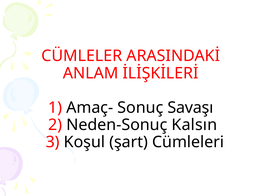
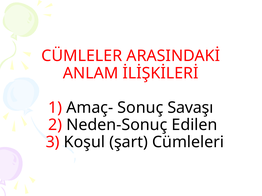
Kalsın: Kalsın -> Edilen
